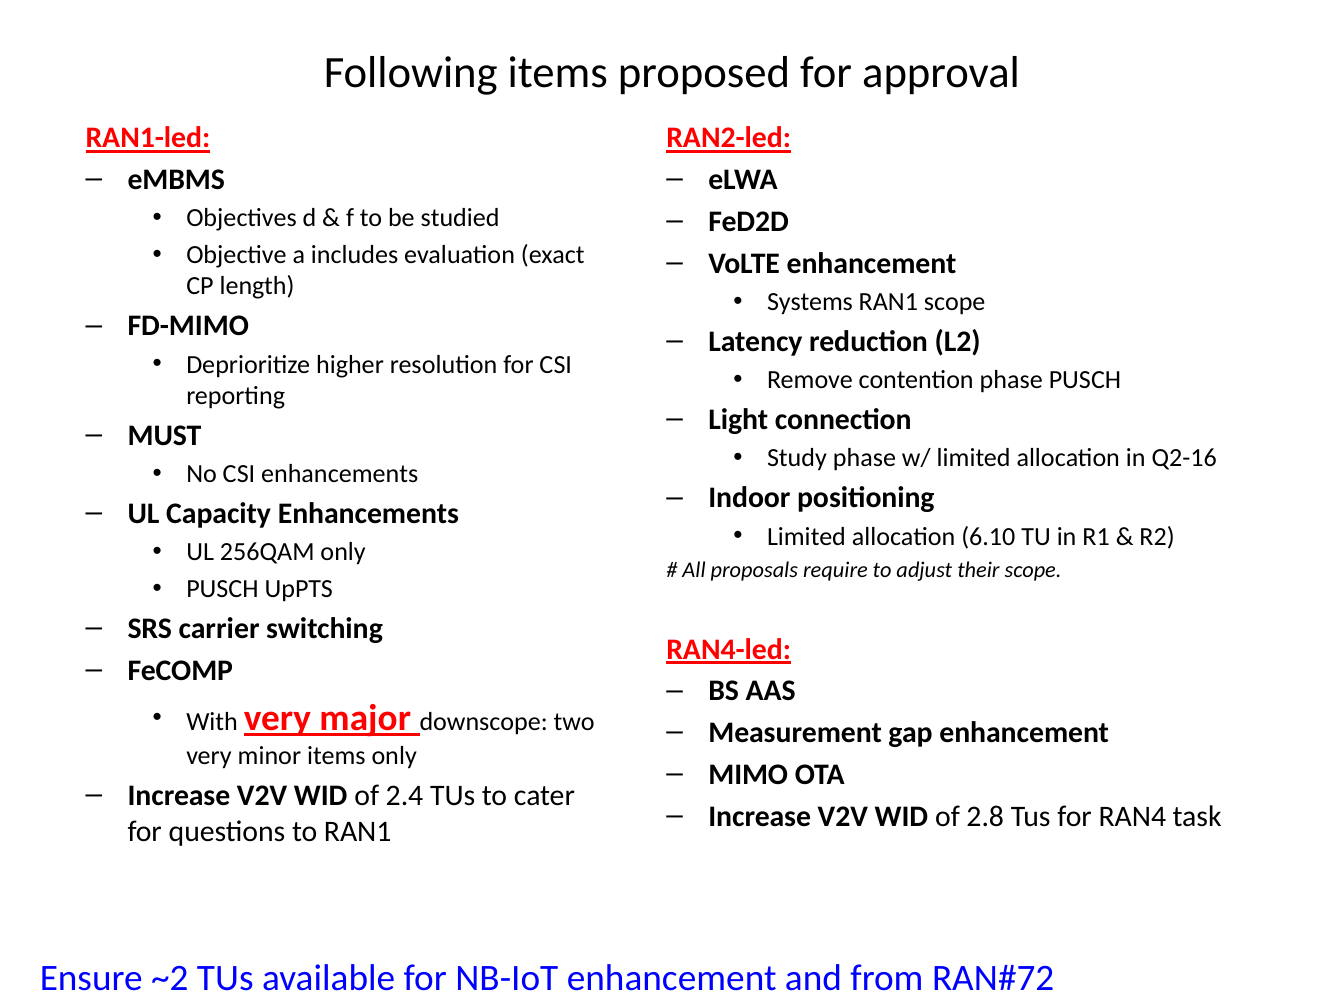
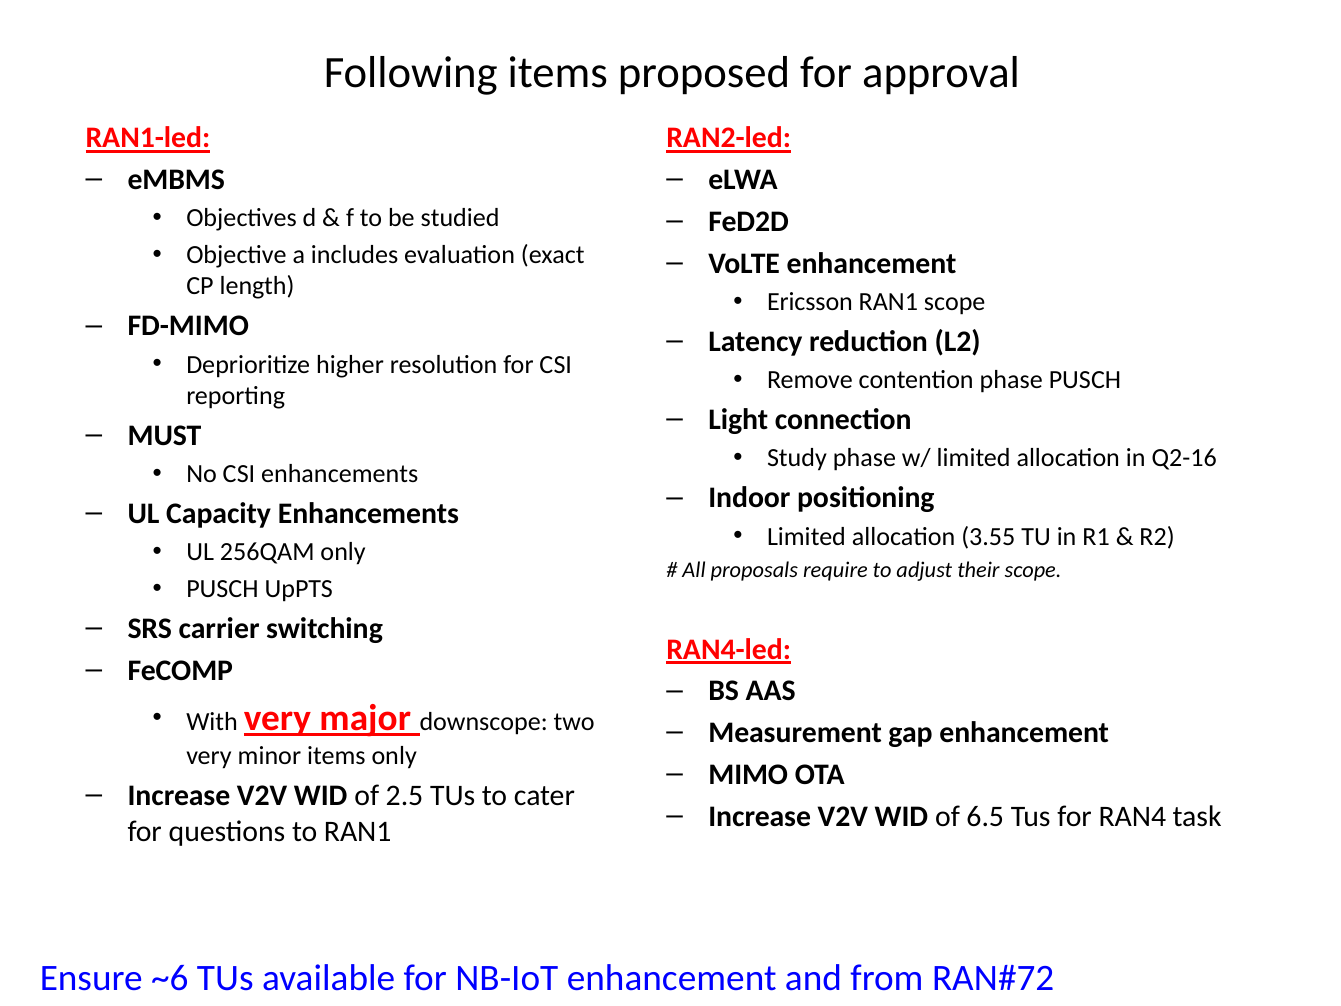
Systems: Systems -> Ericsson
6.10: 6.10 -> 3.55
2.4: 2.4 -> 2.5
2.8: 2.8 -> 6.5
~2: ~2 -> ~6
